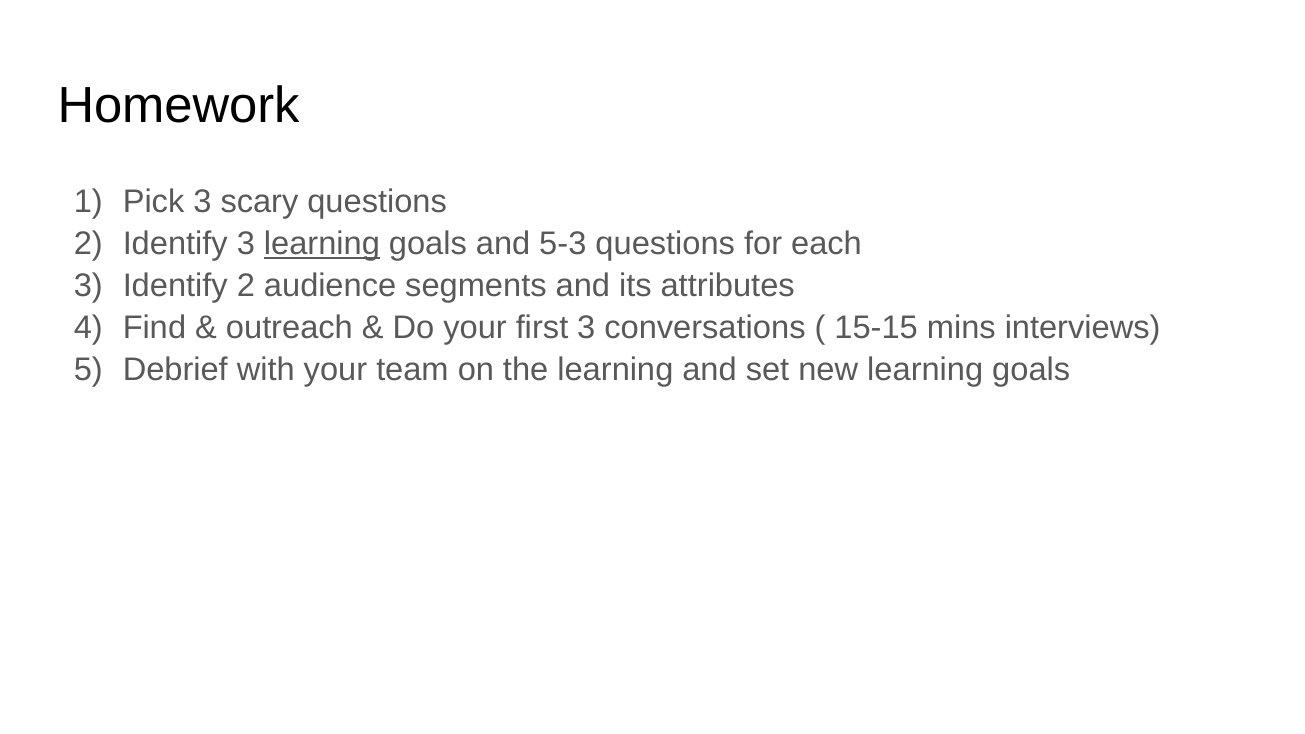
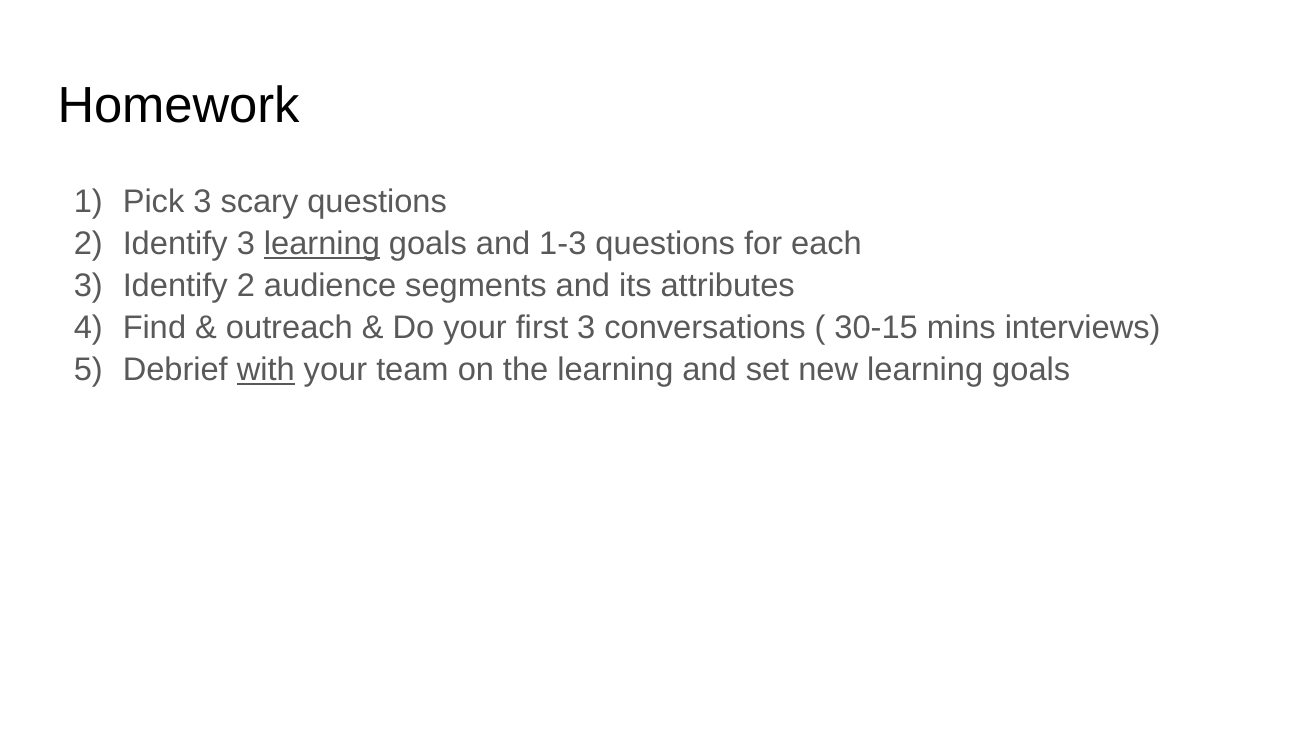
5-3: 5-3 -> 1-3
15-15: 15-15 -> 30-15
with underline: none -> present
